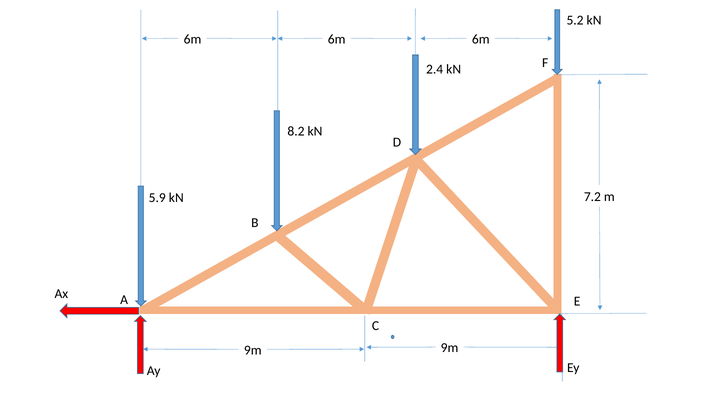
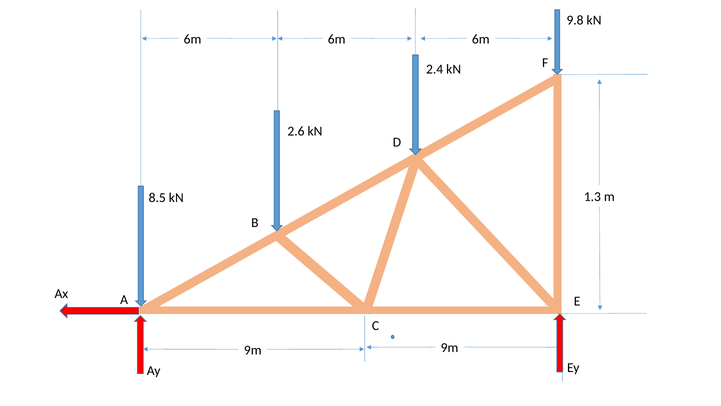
5.2: 5.2 -> 9.8
8.2: 8.2 -> 2.6
7.2: 7.2 -> 1.3
5.9: 5.9 -> 8.5
